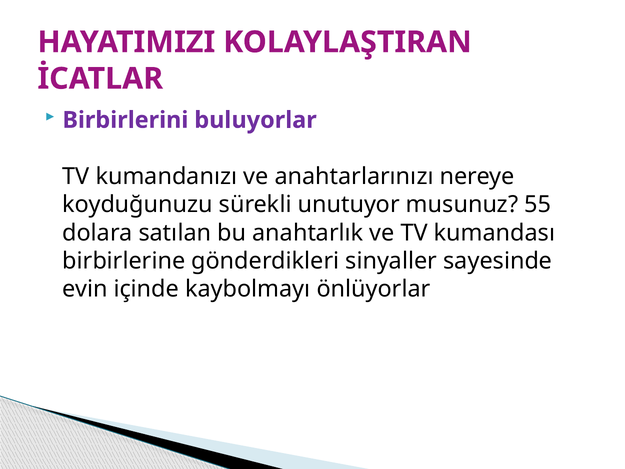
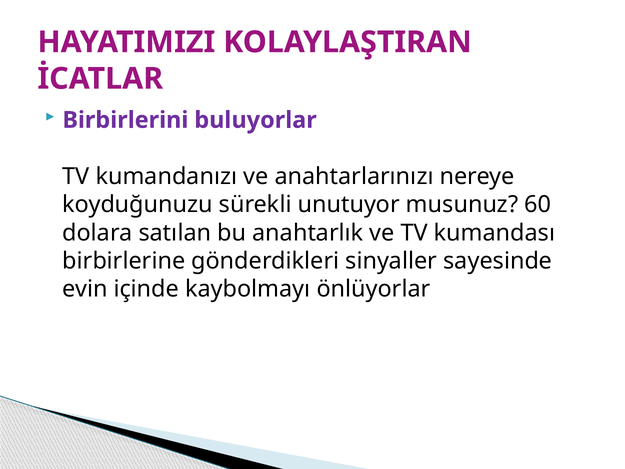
55: 55 -> 60
